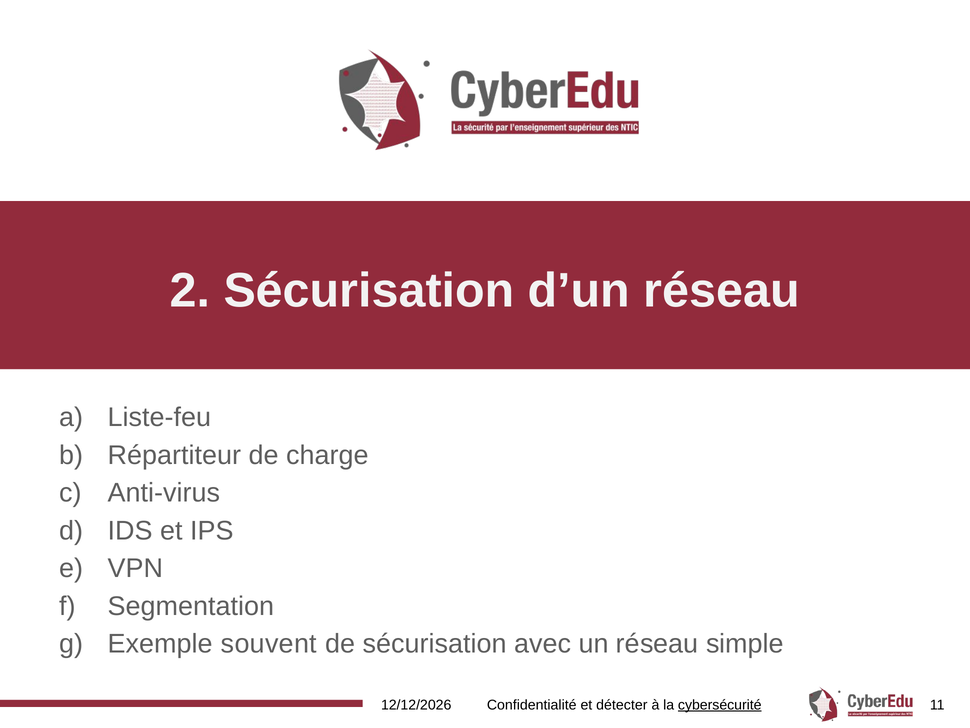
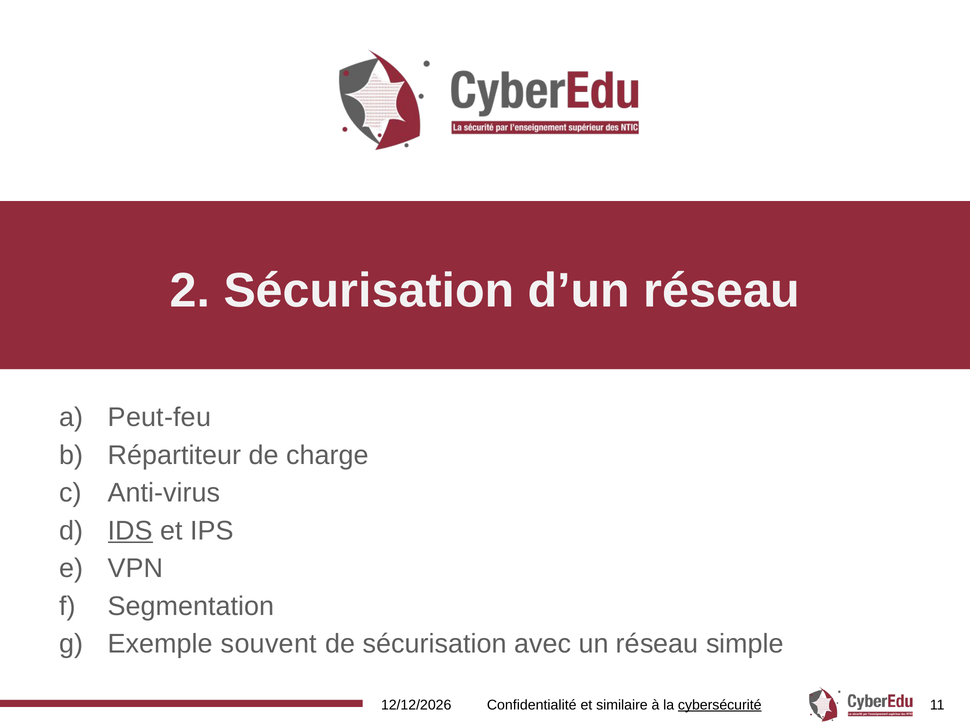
Liste-feu: Liste-feu -> Peut-feu
IDS underline: none -> present
détecter: détecter -> similaire
